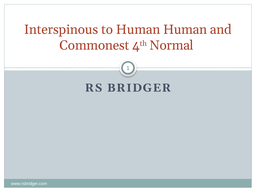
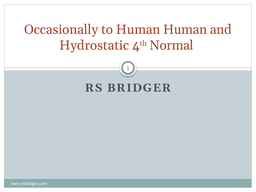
Interspinous: Interspinous -> Occasionally
Commonest: Commonest -> Hydrostatic
